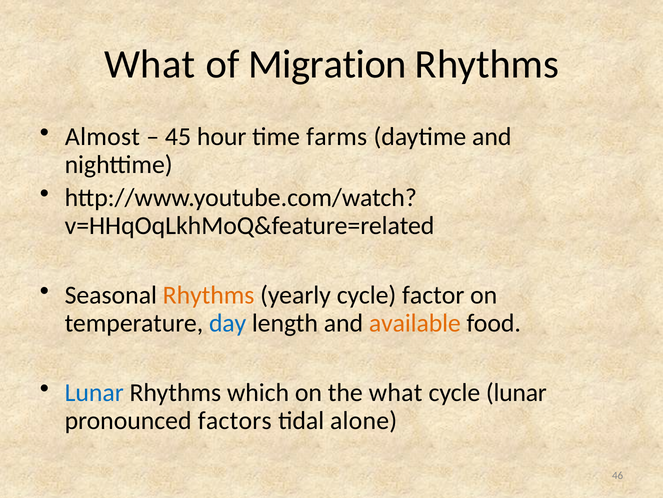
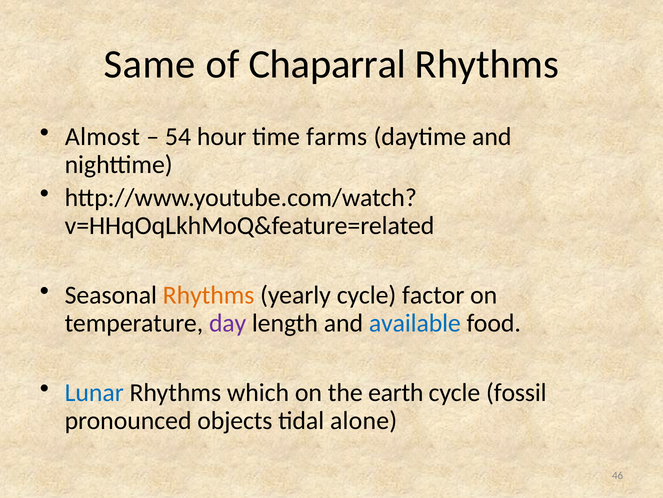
What at (150, 64): What -> Same
Migration: Migration -> Chaparral
45: 45 -> 54
day colour: blue -> purple
available colour: orange -> blue
the what: what -> earth
cycle lunar: lunar -> fossil
factors: factors -> objects
